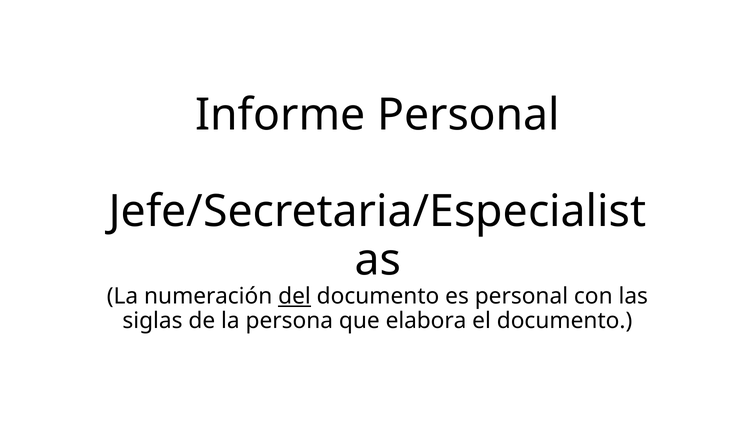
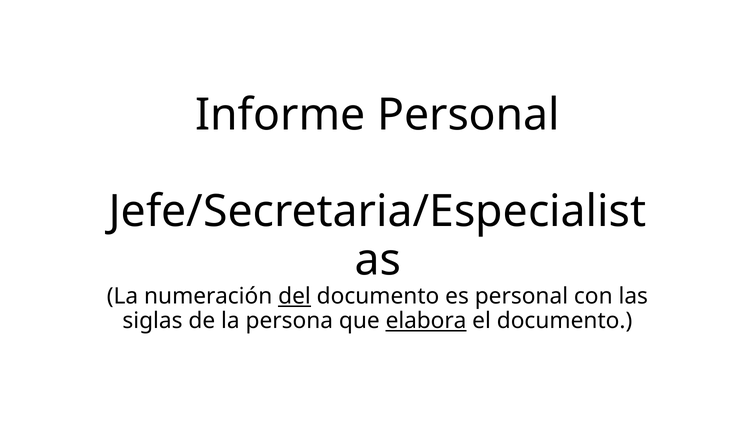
elabora underline: none -> present
